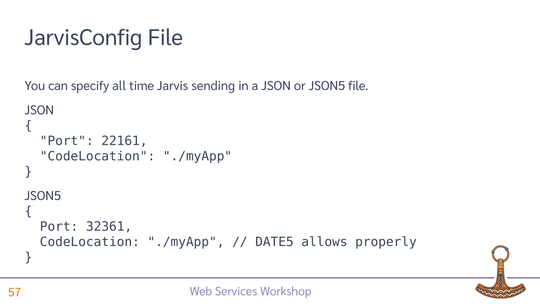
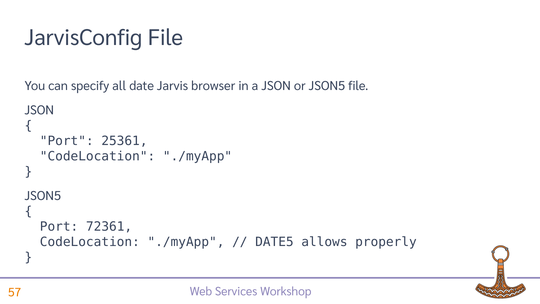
time: time -> date
sending: sending -> browser
22161: 22161 -> 25361
32361: 32361 -> 72361
